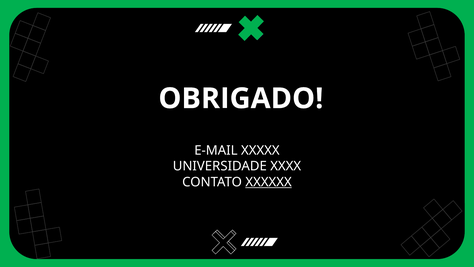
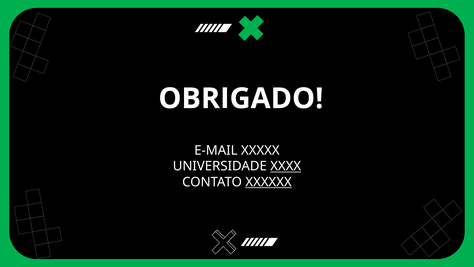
XXXX underline: none -> present
